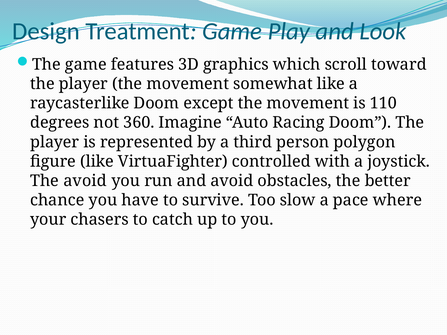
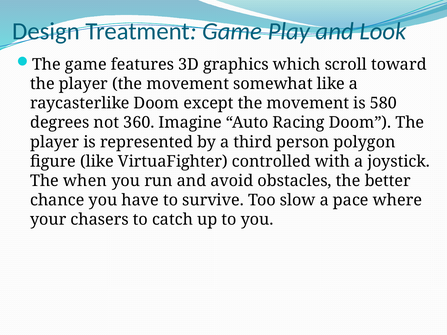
110: 110 -> 580
The avoid: avoid -> when
